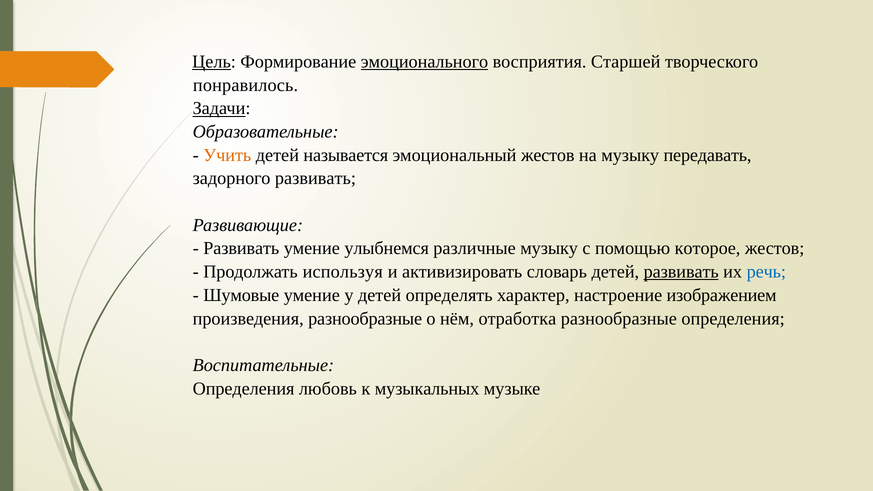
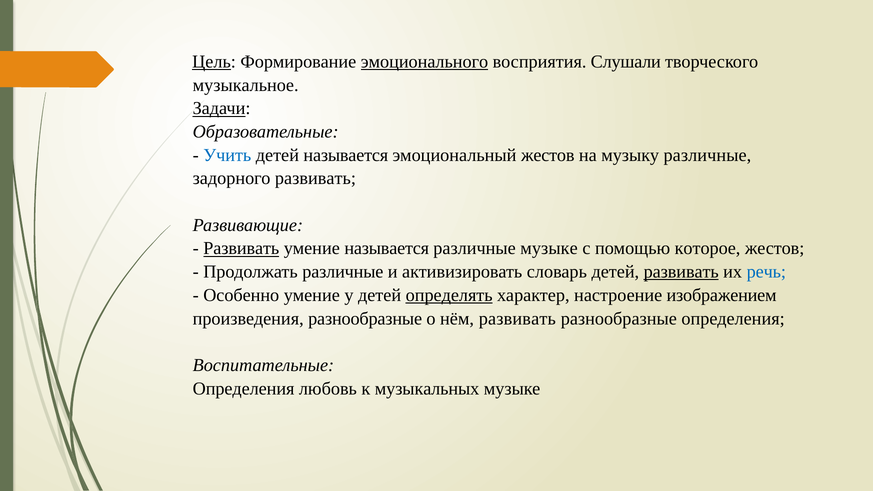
Старшей: Старшей -> Слушали
понравилось: понравилось -> музыкальное
Учить colour: orange -> blue
музыку передавать: передавать -> различные
Развивать at (241, 249) underline: none -> present
умение улыбнемся: улыбнемся -> называется
различные музыку: музыку -> музыке
Продолжать используя: используя -> различные
Шумовые: Шумовые -> Особенно
определять underline: none -> present
нём отработка: отработка -> развивать
